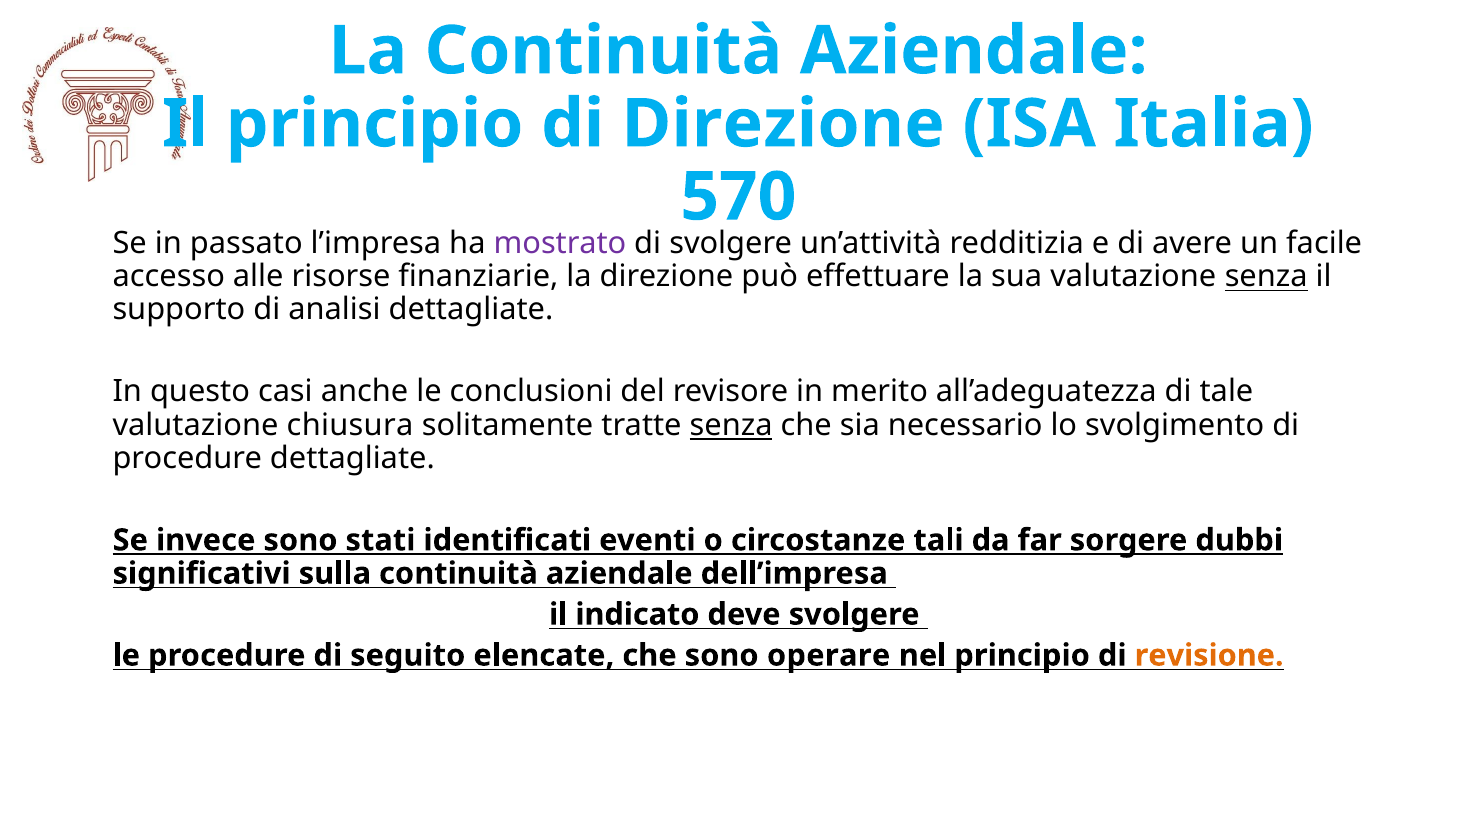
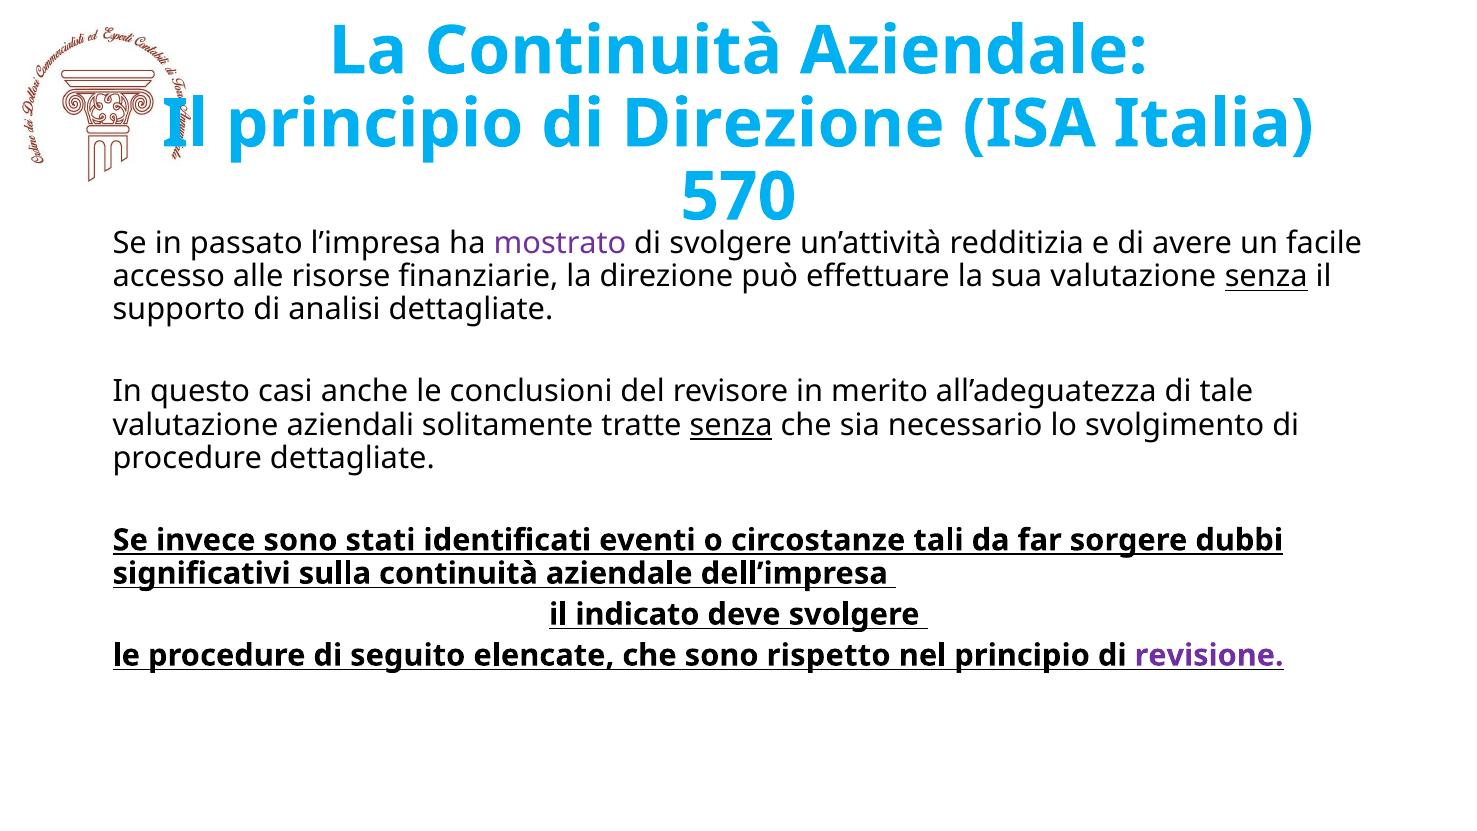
chiusura: chiusura -> aziendali
operare: operare -> rispetto
revisione colour: orange -> purple
